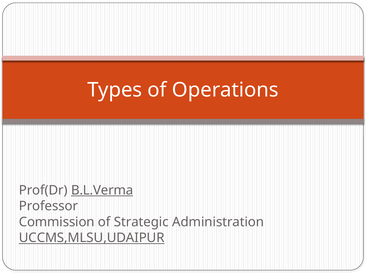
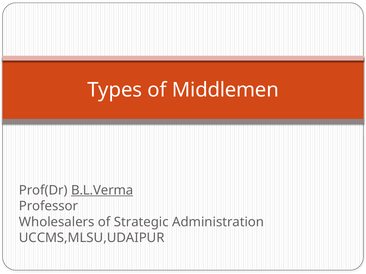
Operations: Operations -> Middlemen
Commission: Commission -> Wholesalers
UCCMS,MLSU,UDAIPUR underline: present -> none
